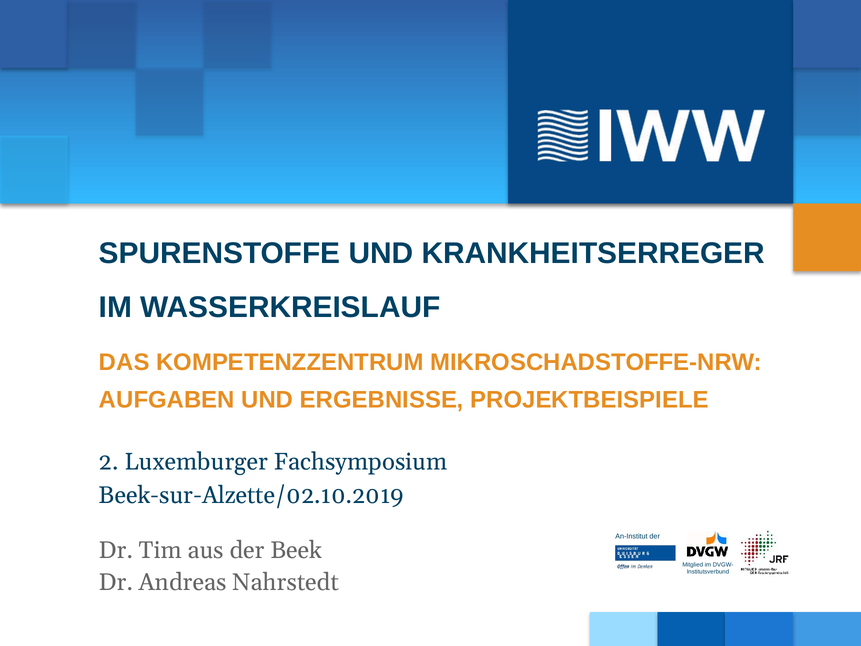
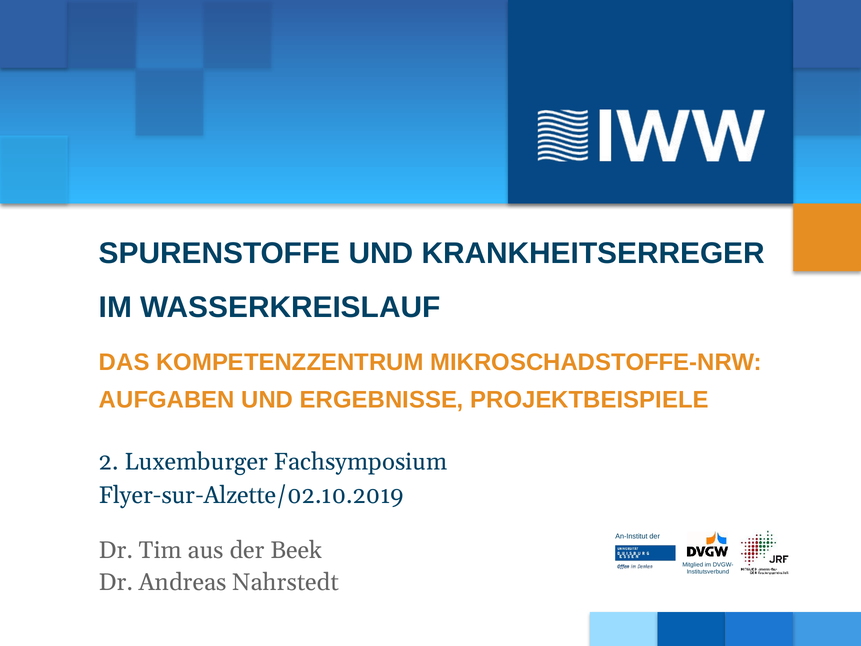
Beek-sur-Alzette/02.10.2019: Beek-sur-Alzette/02.10.2019 -> Flyer-sur-Alzette/02.10.2019
